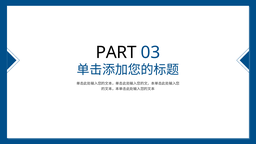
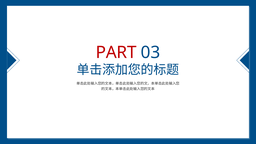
PART colour: black -> red
